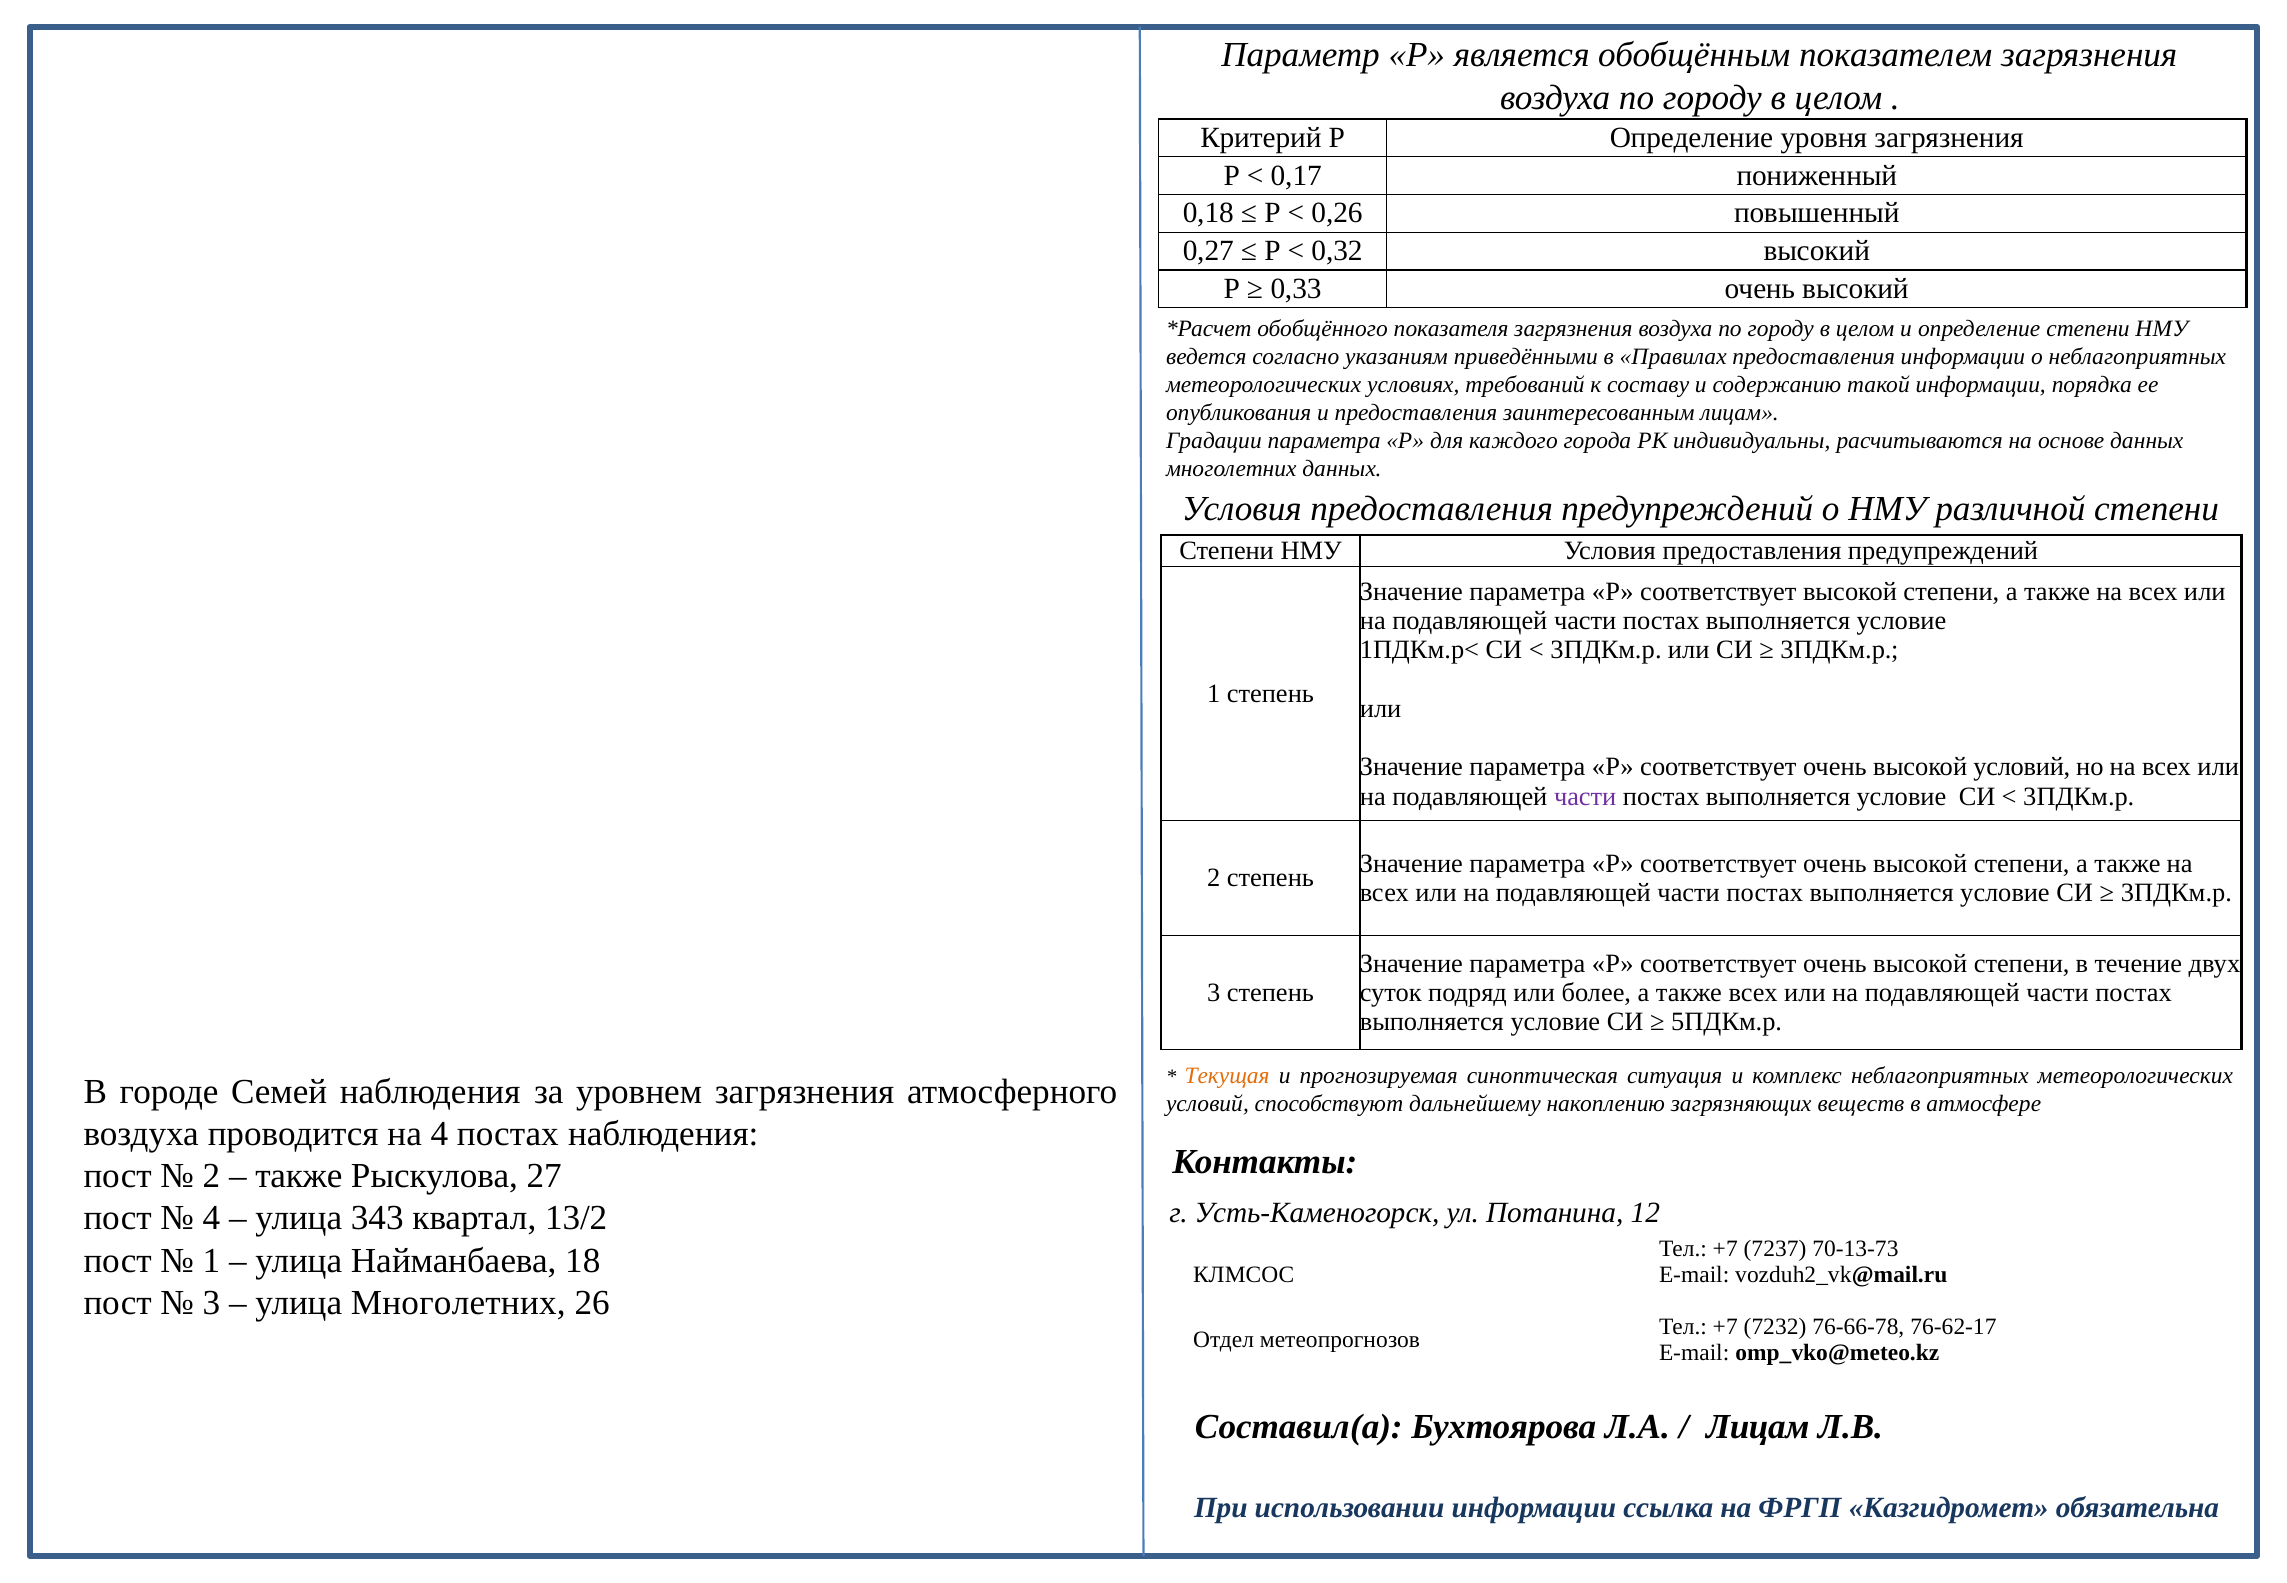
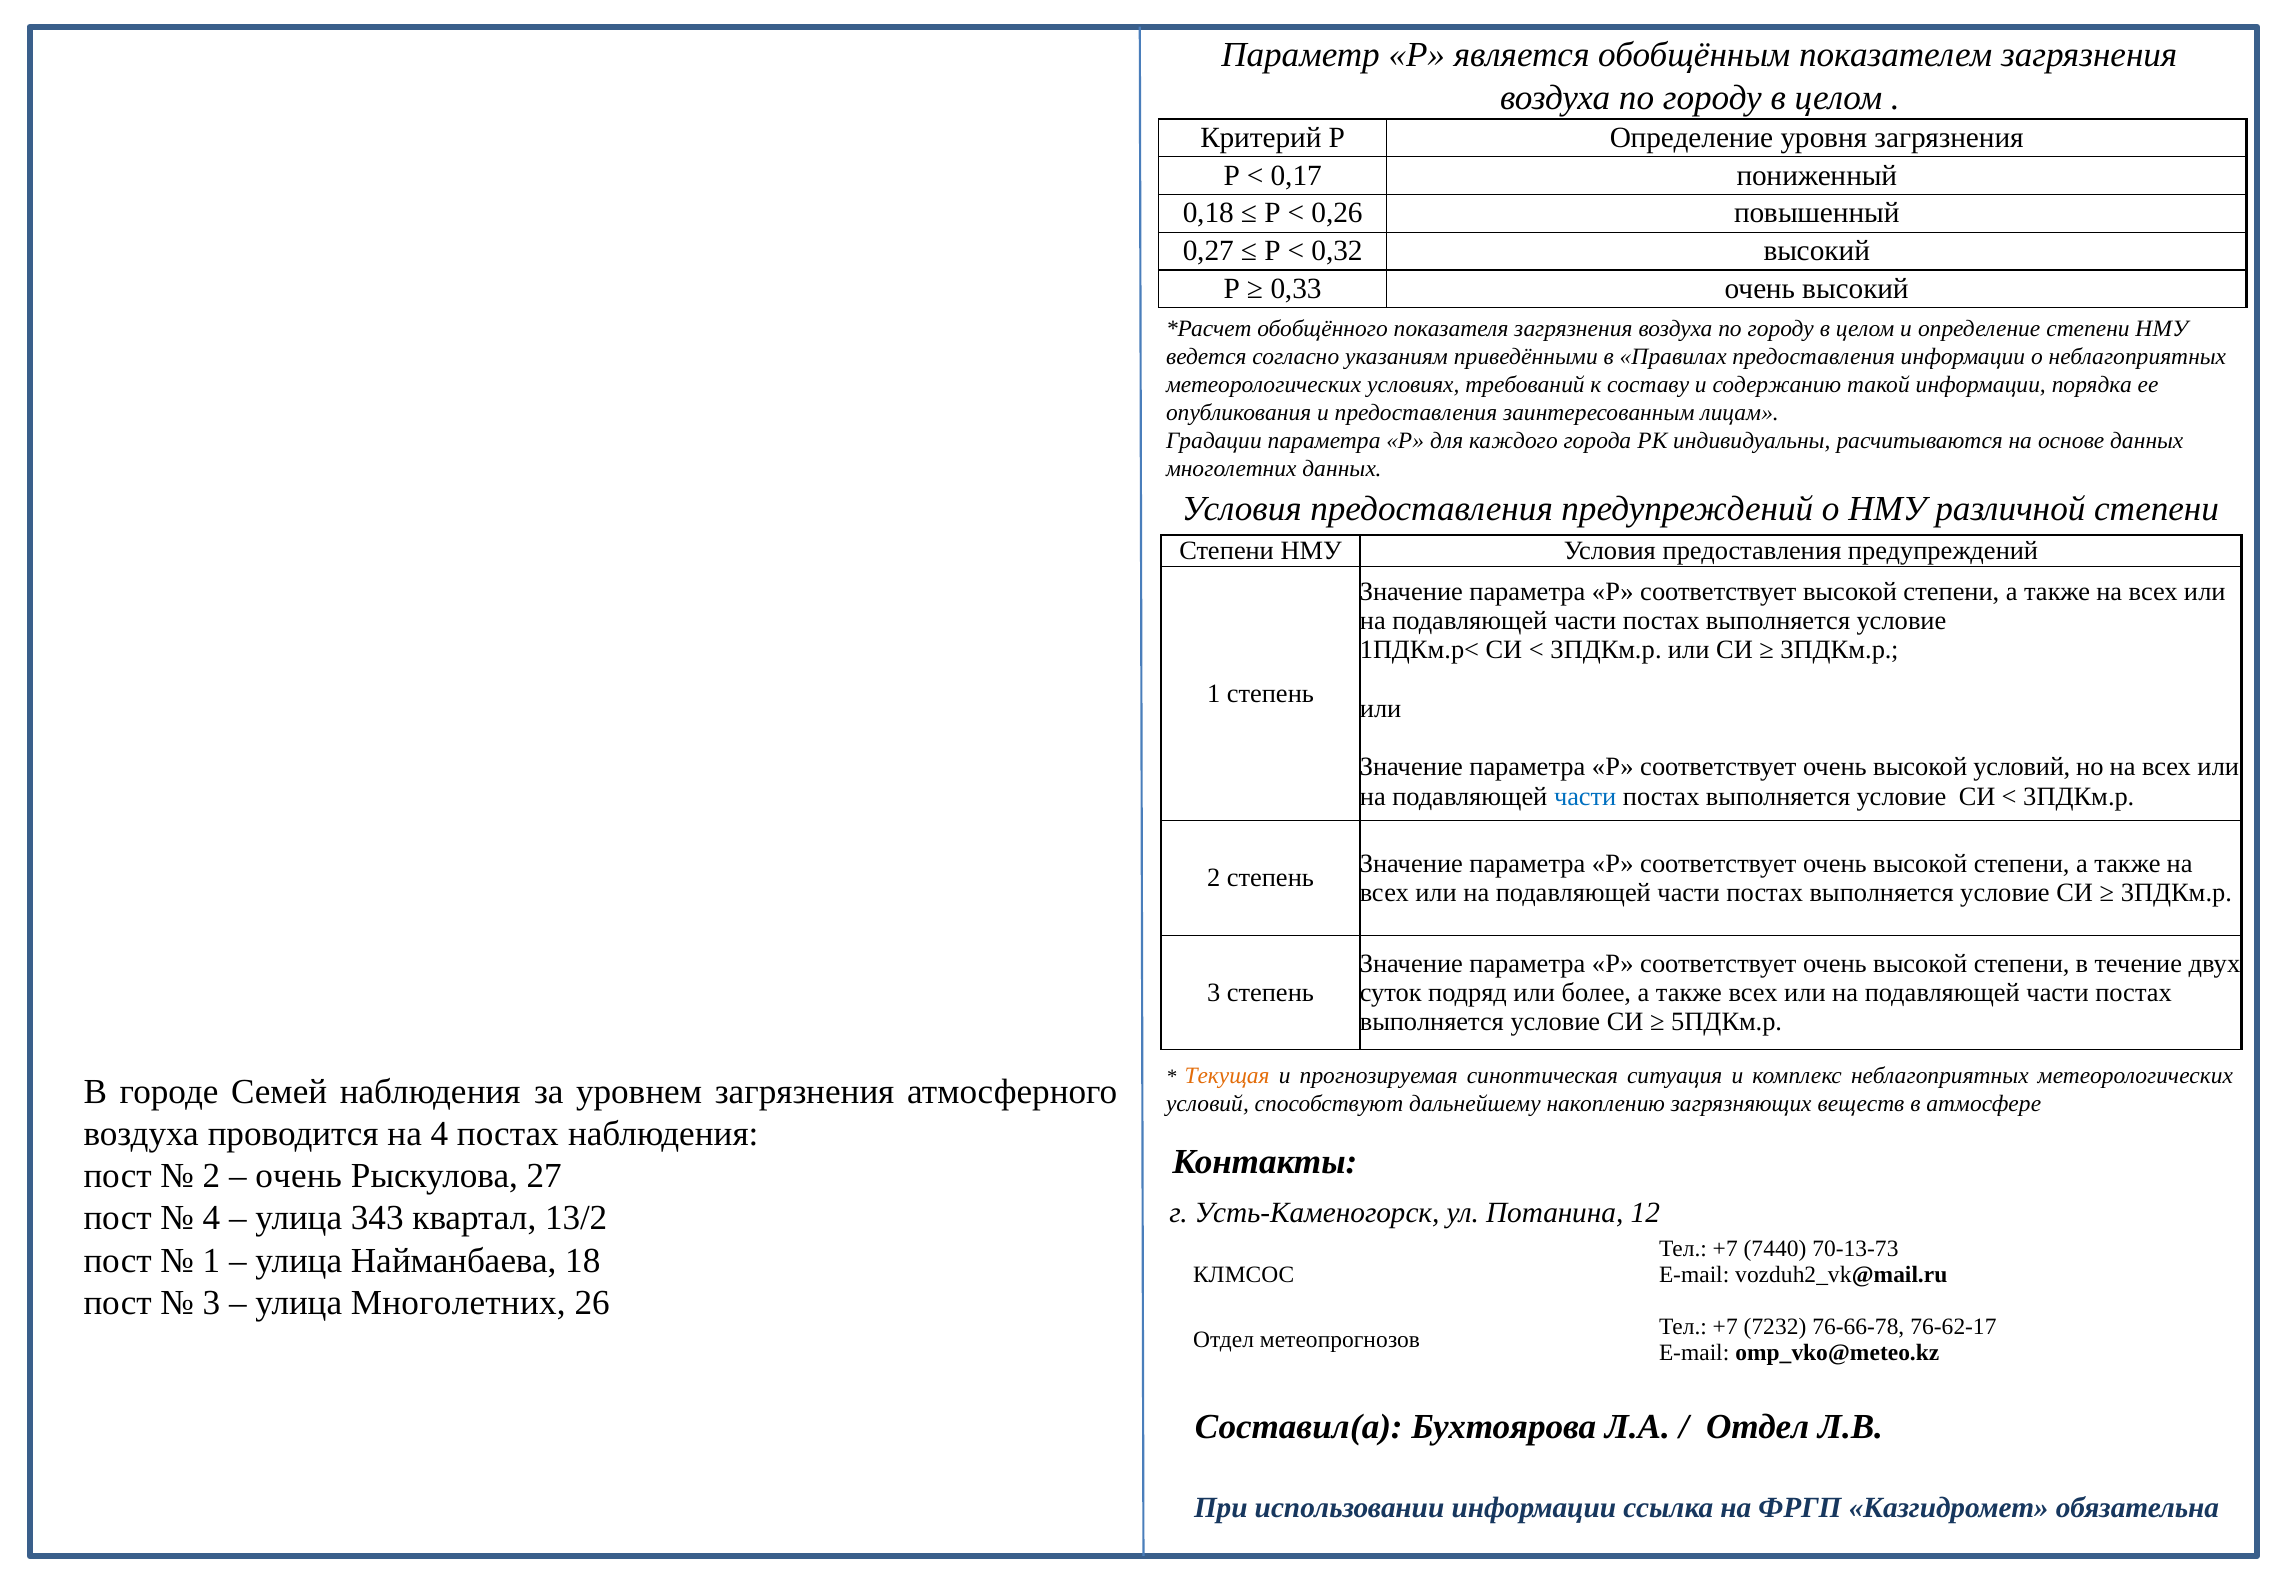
части at (1585, 797) colour: purple -> blue
также at (299, 1176): также -> очень
7237: 7237 -> 7440
Лицам at (1758, 1427): Лицам -> Отдел
